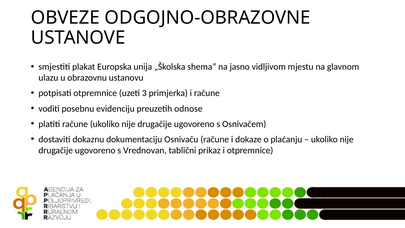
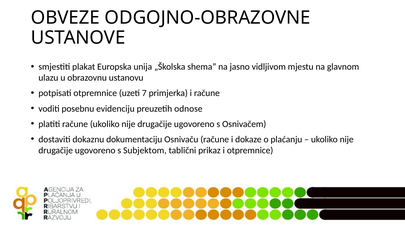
3: 3 -> 7
Vrednovan: Vrednovan -> Subjektom
